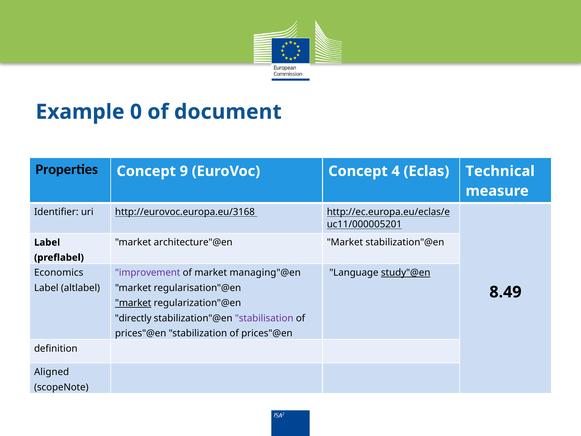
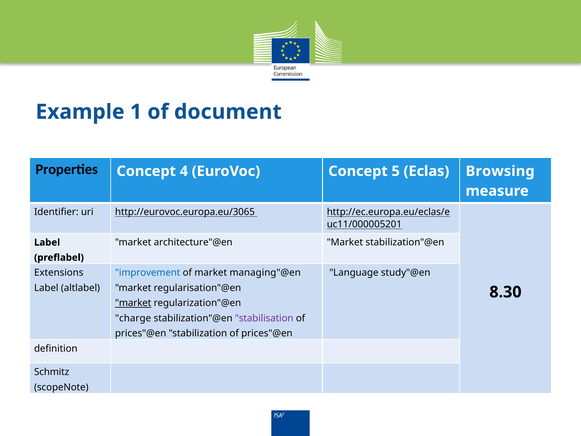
0: 0 -> 1
9: 9 -> 4
4: 4 -> 5
Technical: Technical -> Browsing
http://eurovoc.europa.eu/3168: http://eurovoc.europa.eu/3168 -> http://eurovoc.europa.eu/3065
Economics: Economics -> Extensions
improvement colour: purple -> blue
study"@en underline: present -> none
8.49: 8.49 -> 8.30
directly: directly -> charge
Aligned: Aligned -> Schmitz
